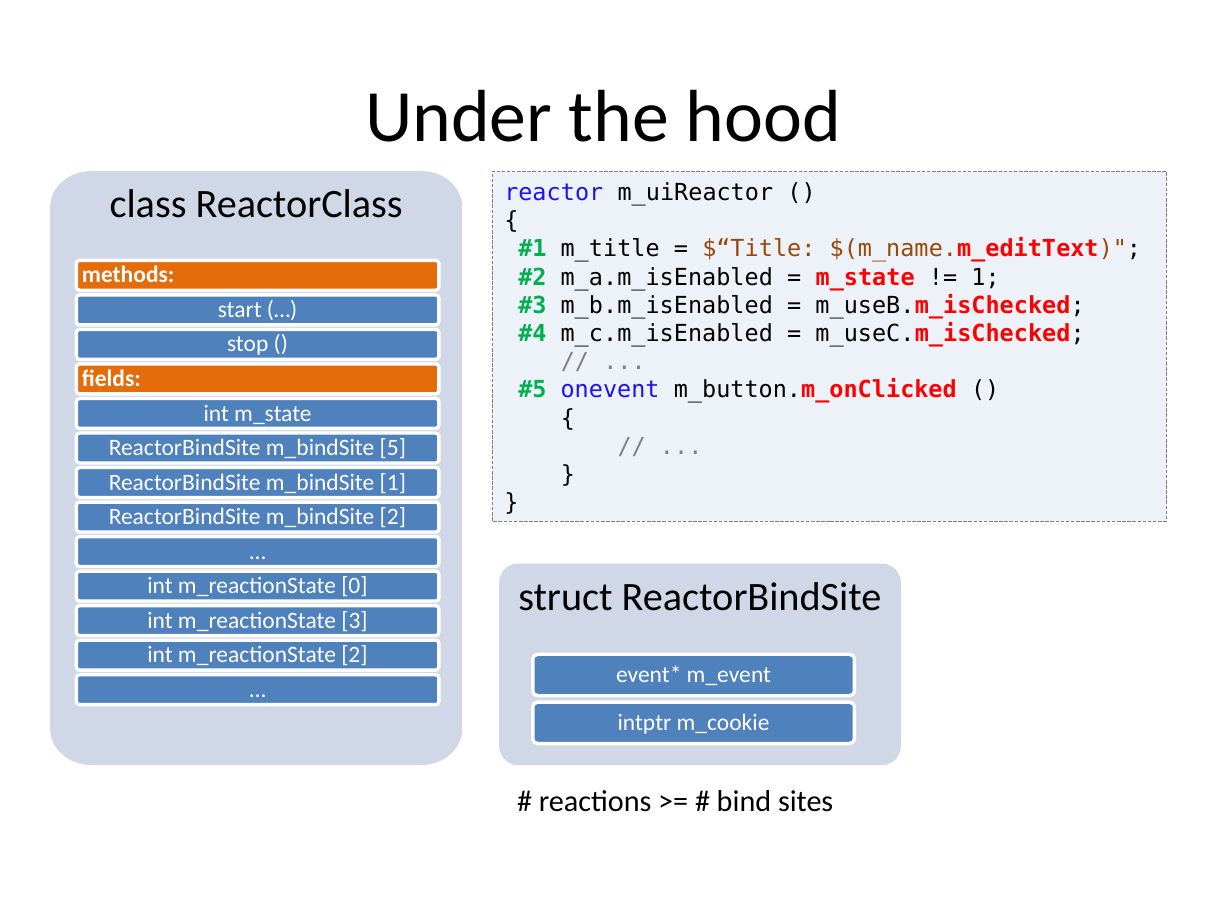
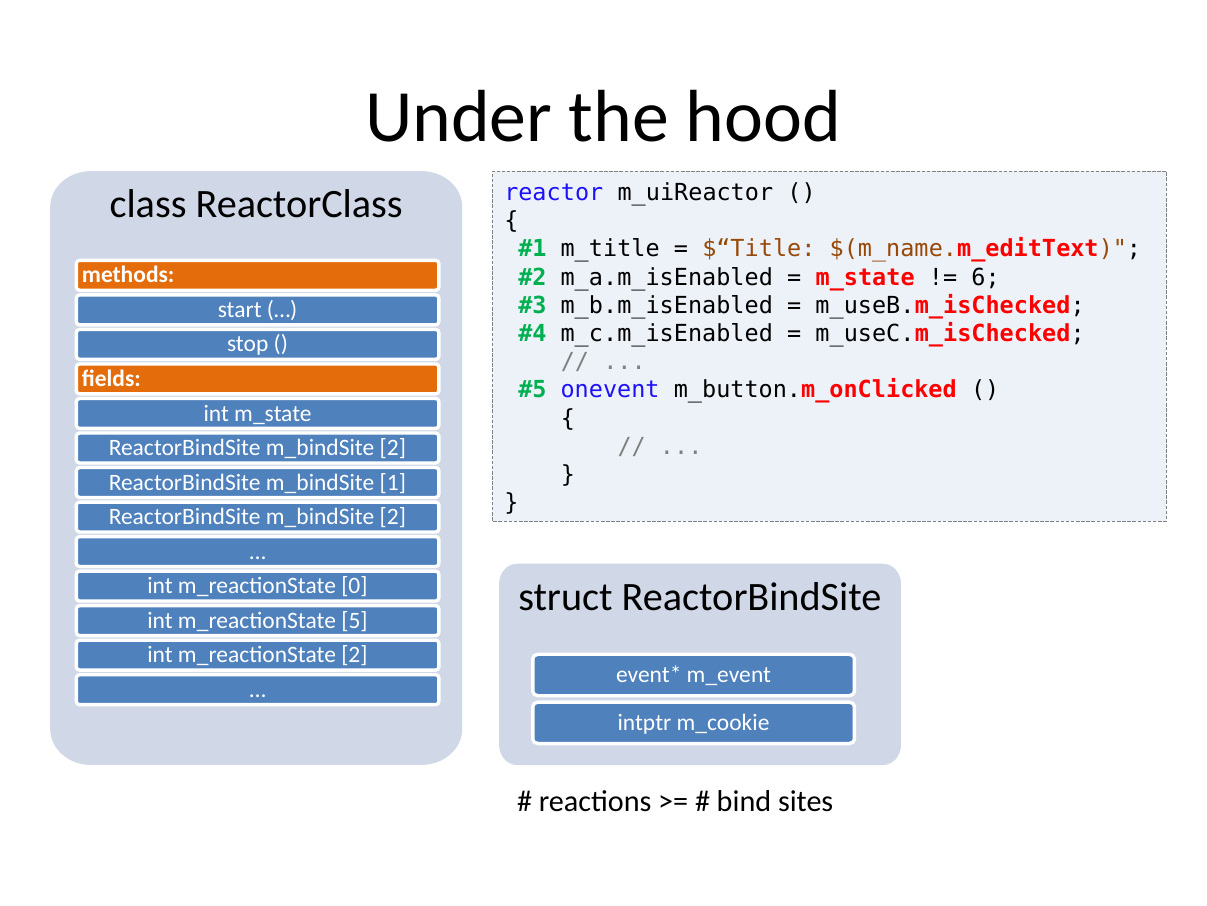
1 at (986, 277): 1 -> 6
5 at (393, 447): 5 -> 2
3: 3 -> 5
